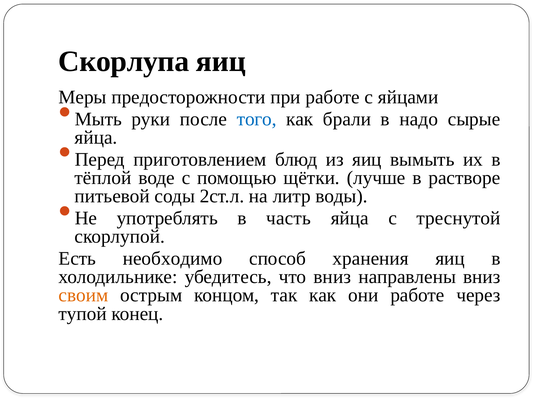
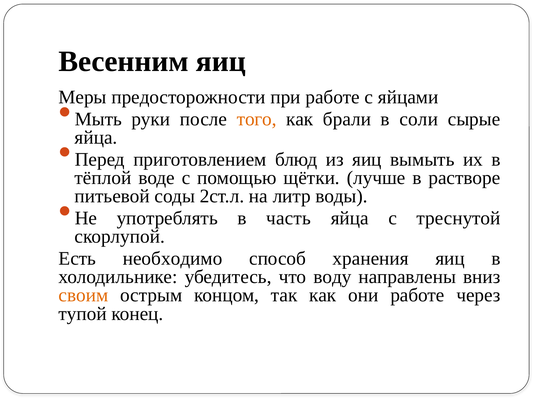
Скорлупа: Скорлупа -> Весенним
того colour: blue -> orange
надо: надо -> соли
что вниз: вниз -> воду
